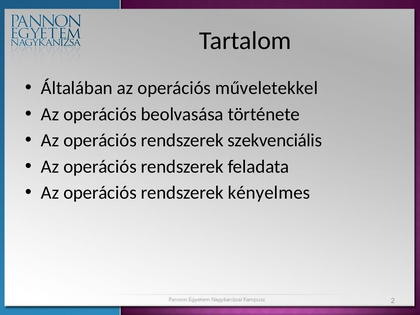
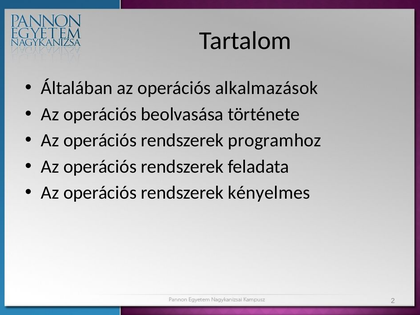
műveletekkel: műveletekkel -> alkalmazások
szekvenciális: szekvenciális -> programhoz
